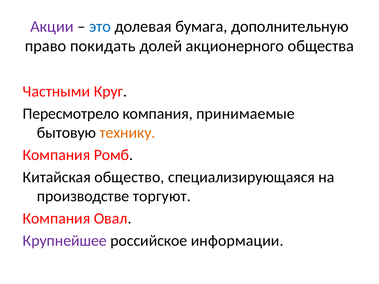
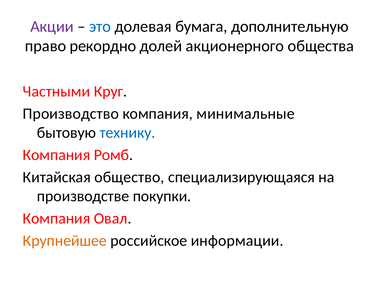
покидать: покидать -> рекордно
Пересмотрело: Пересмотрело -> Производство
принимаемые: принимаемые -> минимальные
технику colour: orange -> blue
торгуют: торгуют -> покупки
Крупнейшее colour: purple -> orange
